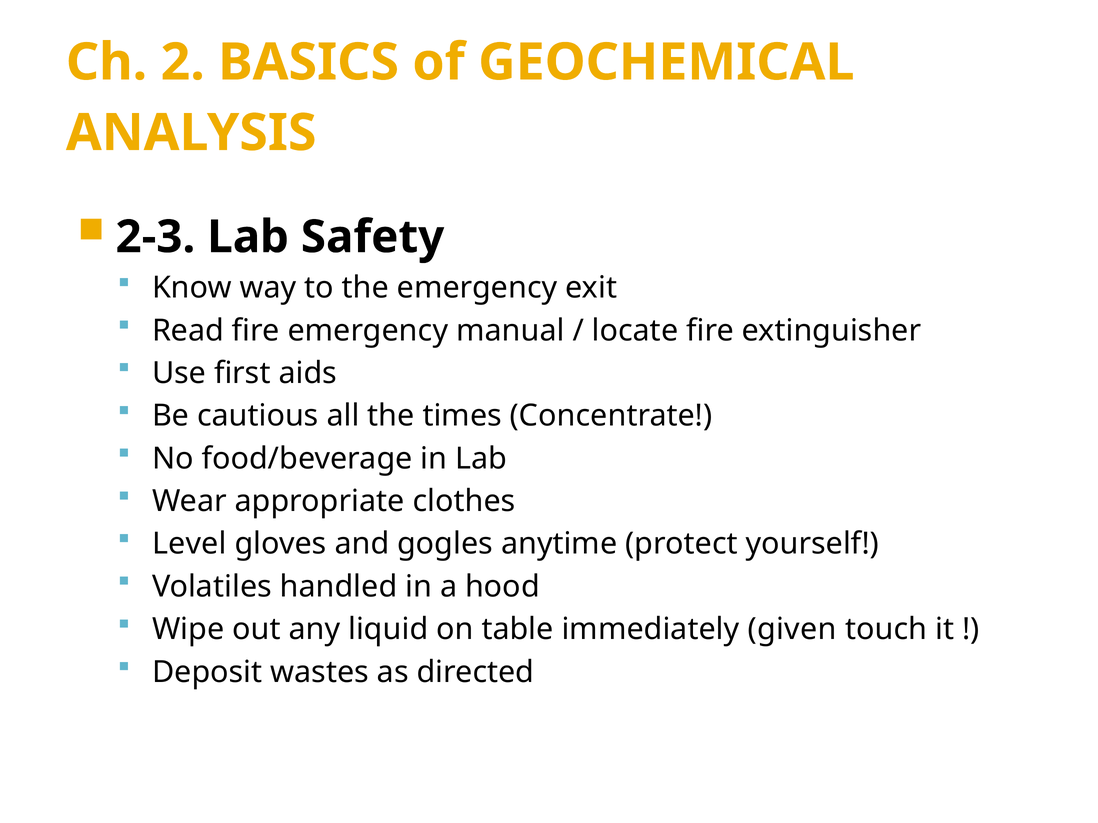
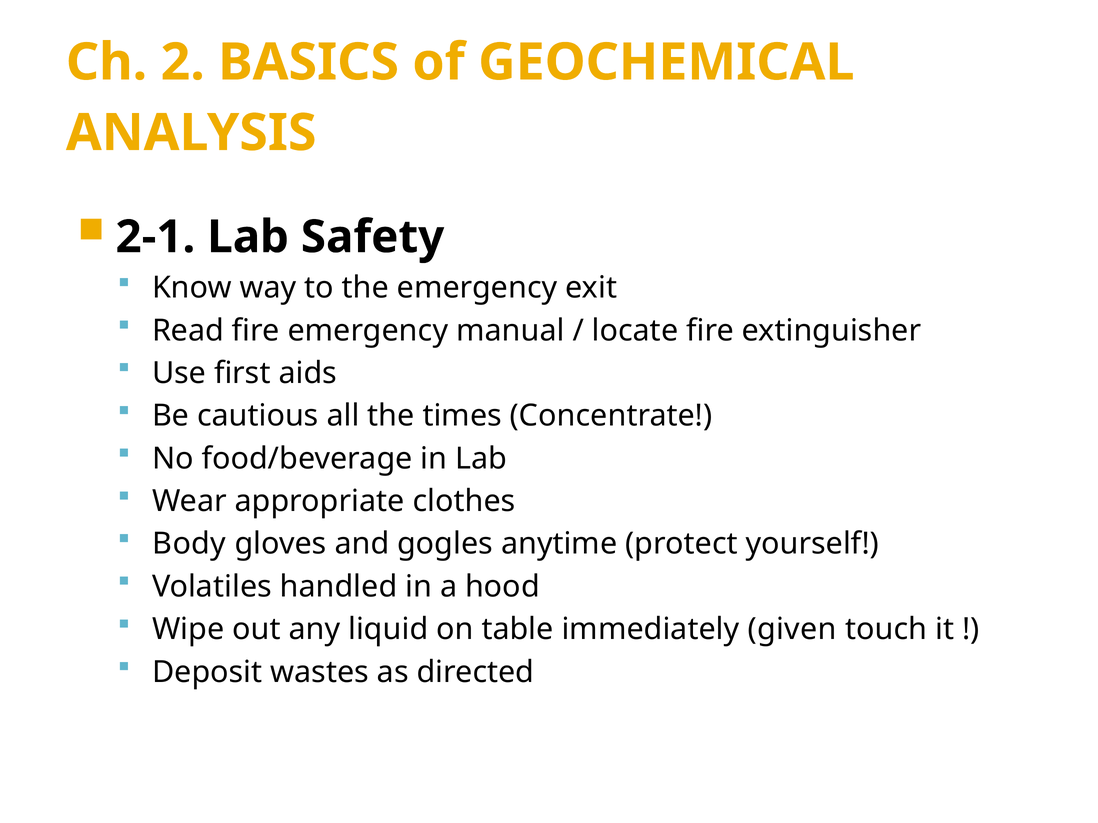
2-3: 2-3 -> 2-1
Level: Level -> Body
